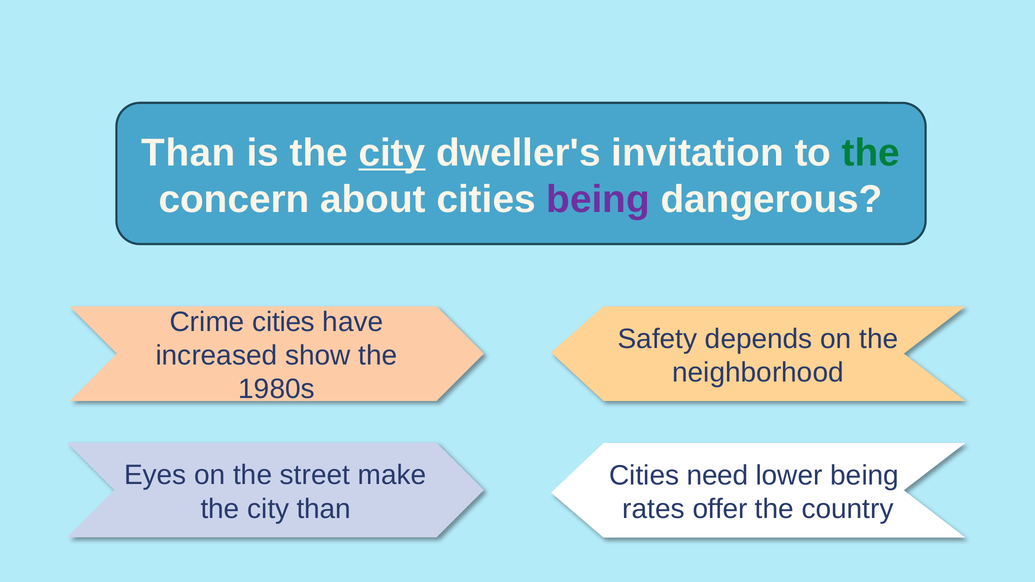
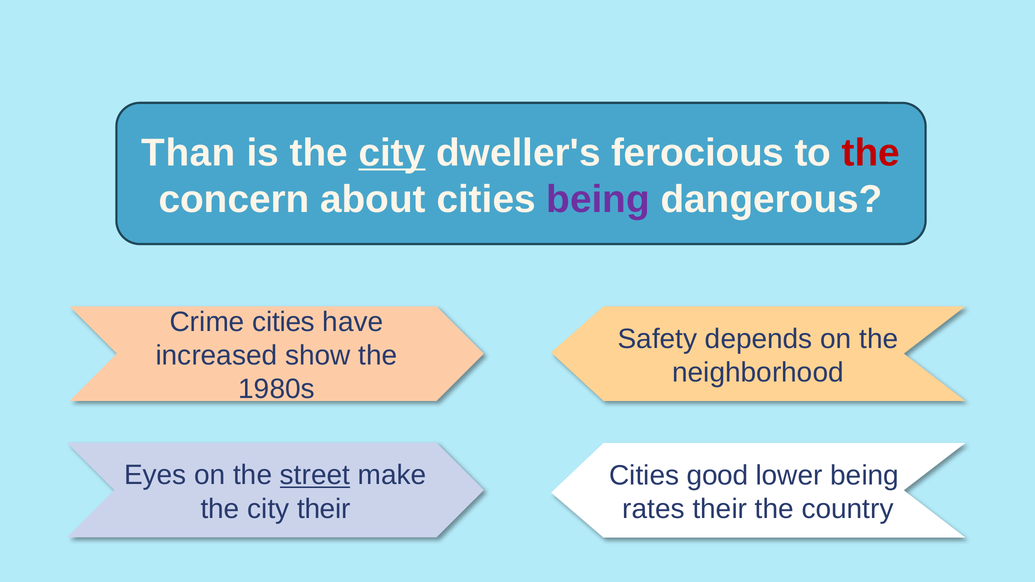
invitation: invitation -> ferocious
the at (871, 153) colour: green -> red
street underline: none -> present
need: need -> good
city than: than -> their
rates offer: offer -> their
